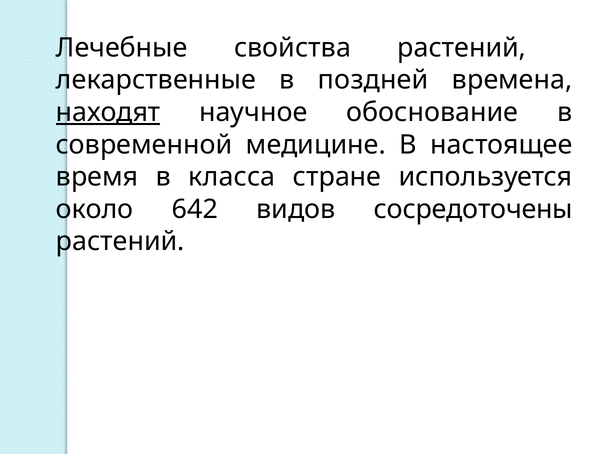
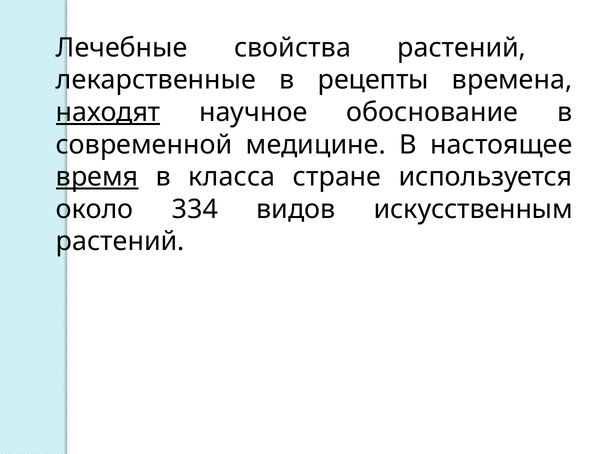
поздней: поздней -> рецепты
время underline: none -> present
642: 642 -> 334
сосредоточены: сосредоточены -> искусственным
